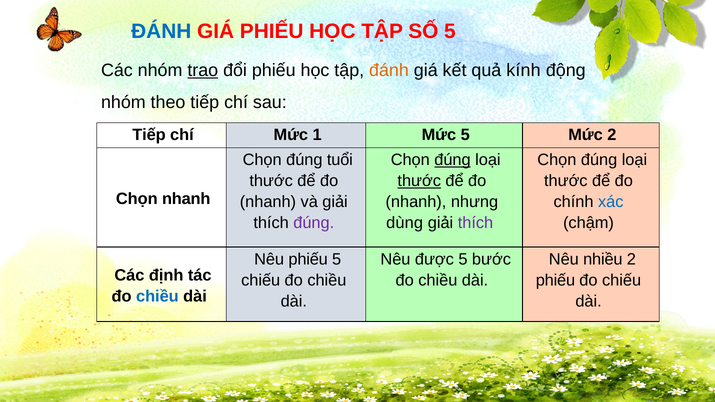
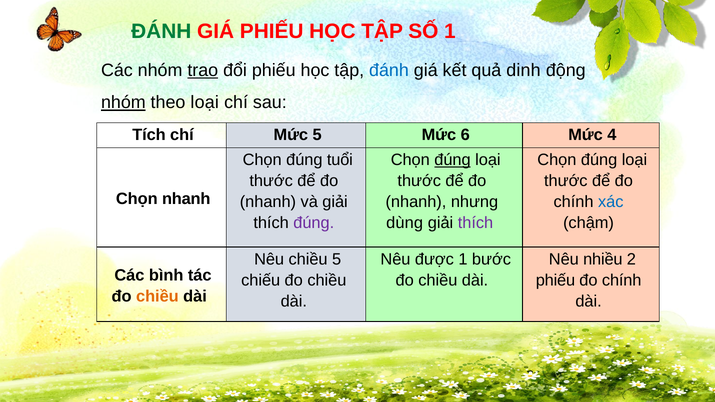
ĐÁNH at (161, 31) colour: blue -> green
SỐ 5: 5 -> 1
đánh at (389, 70) colour: orange -> blue
kính: kính -> dinh
nhóm at (123, 103) underline: none -> present
theo tiếp: tiếp -> loại
Tiếp at (149, 135): Tiếp -> Tích
Mức 1: 1 -> 5
Mức 5: 5 -> 6
Mức 2: 2 -> 4
thước at (419, 181) underline: present -> none
Nêu phiếu: phiếu -> chiều
được 5: 5 -> 1
định: định -> bình
chiếu at (622, 280): chiếu -> chính
chiều at (157, 297) colour: blue -> orange
